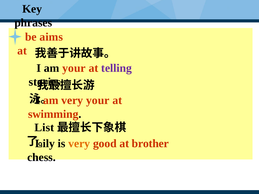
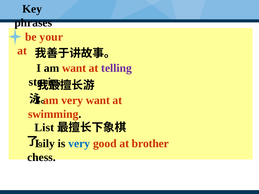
aims: aims -> your
am your: your -> want
very your: your -> want
very at (79, 144) colour: orange -> blue
